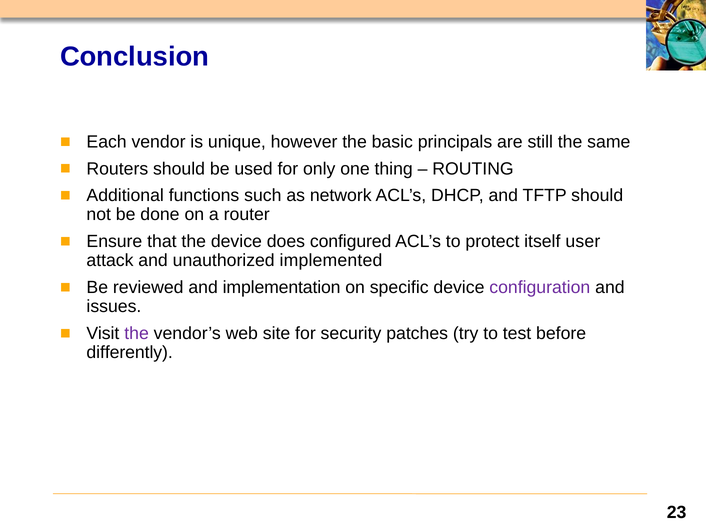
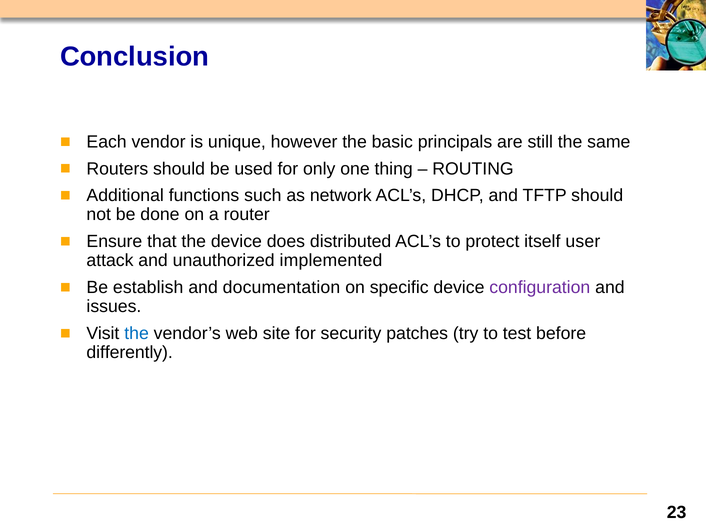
configured: configured -> distributed
reviewed: reviewed -> establish
implementation: implementation -> documentation
the at (137, 334) colour: purple -> blue
